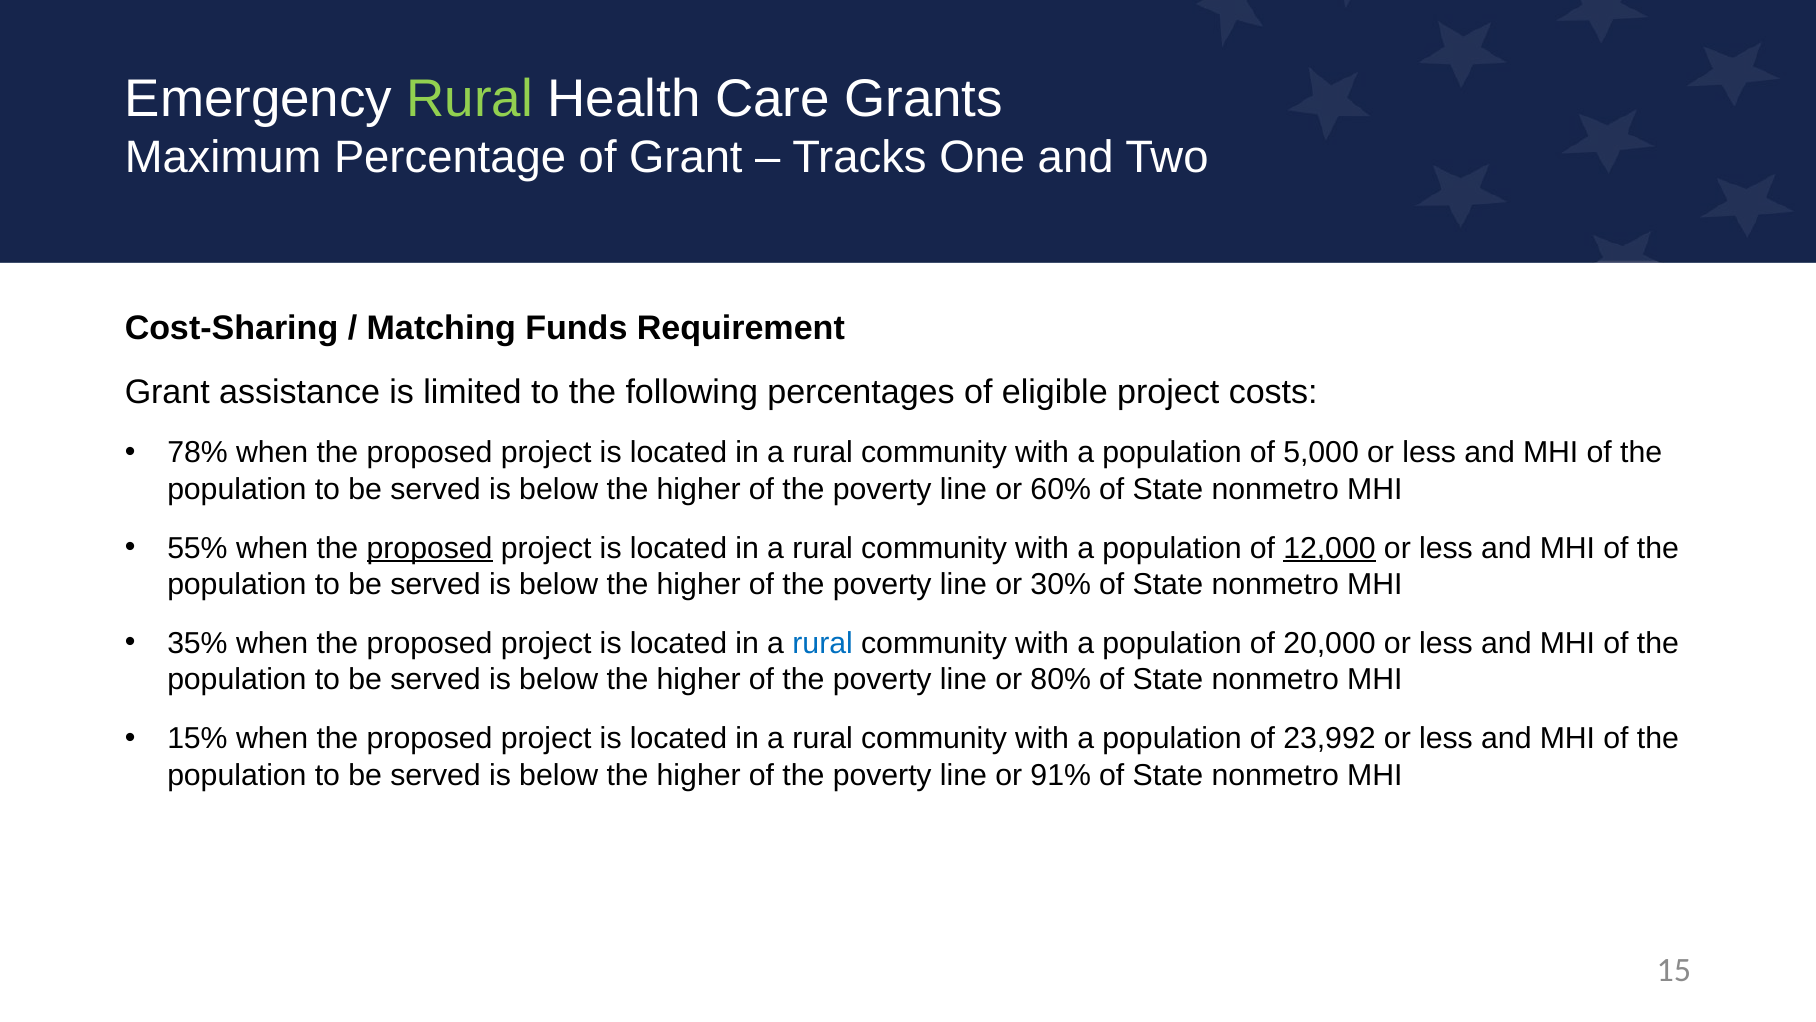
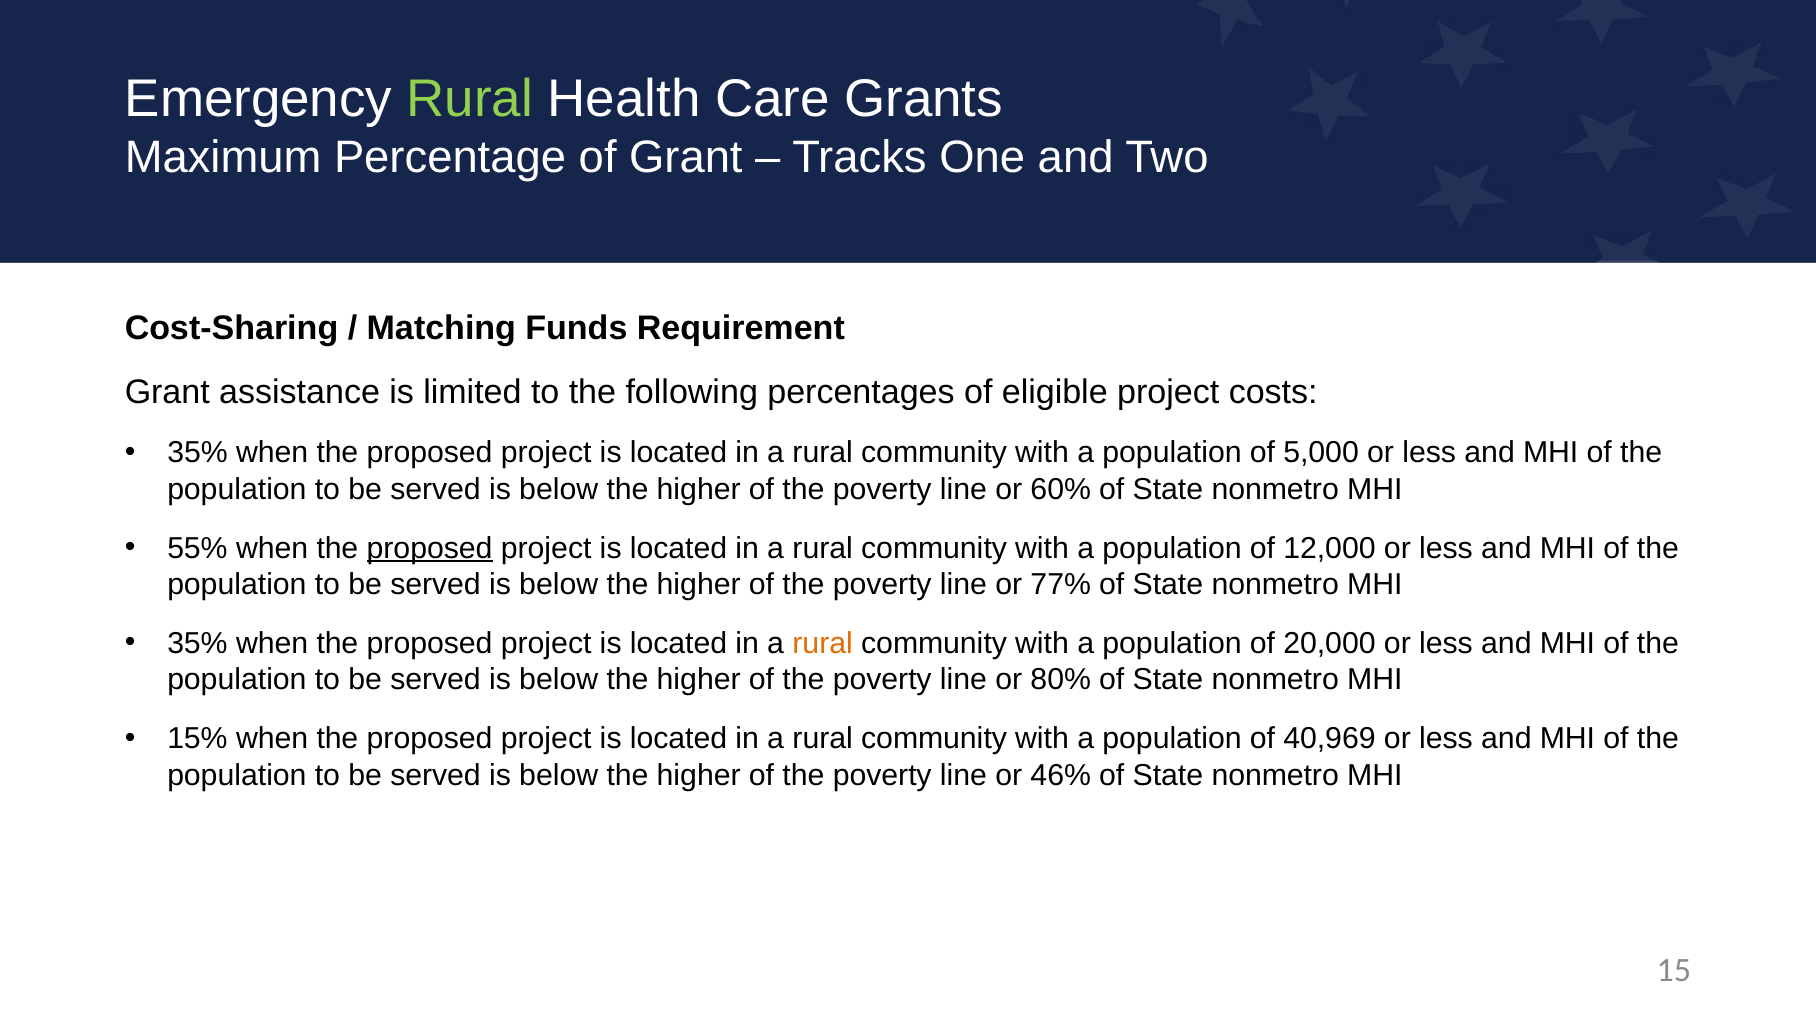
78% at (198, 453): 78% -> 35%
12,000 underline: present -> none
30%: 30% -> 77%
rural at (823, 643) colour: blue -> orange
23,992: 23,992 -> 40,969
91%: 91% -> 46%
